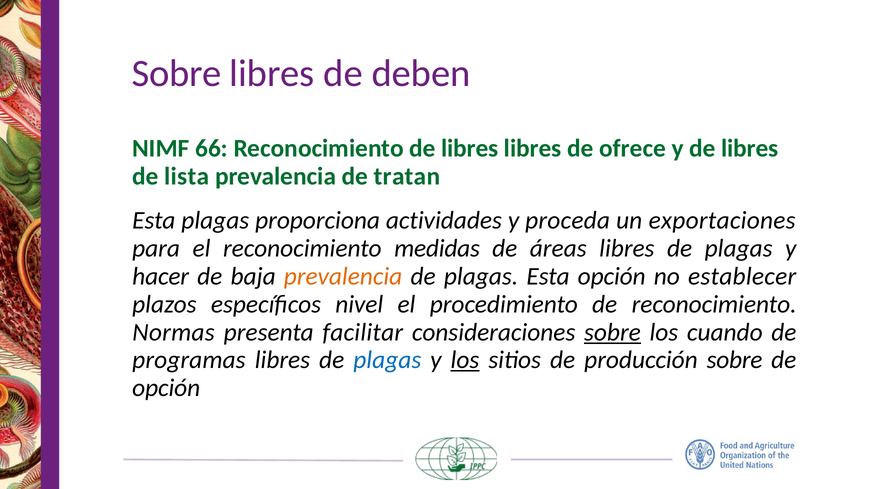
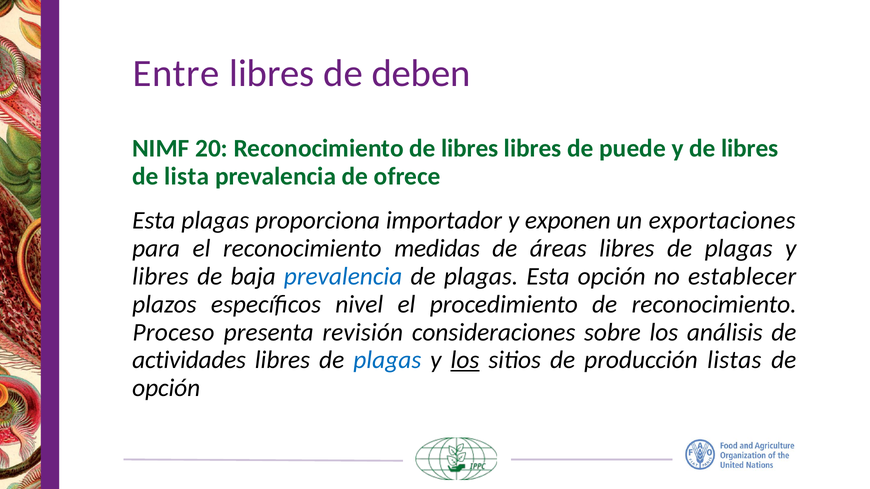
Sobre at (177, 73): Sobre -> Entre
66: 66 -> 20
ofrece: ofrece -> puede
tratan: tratan -> ofrece
actividades: actividades -> importador
proceda: proceda -> exponen
hacer at (161, 277): hacer -> libres
prevalencia at (343, 277) colour: orange -> blue
Normas: Normas -> Proceso
facilitar: facilitar -> revisión
sobre at (612, 332) underline: present -> none
cuando: cuando -> análisis
programas: programas -> actividades
producción sobre: sobre -> listas
